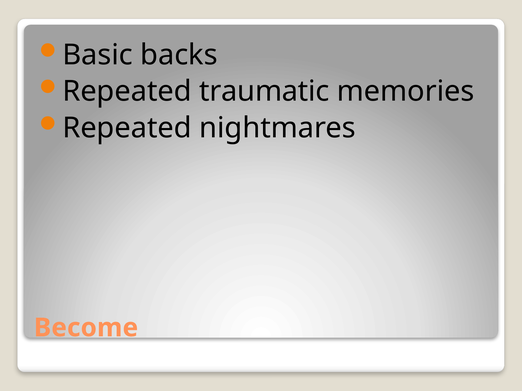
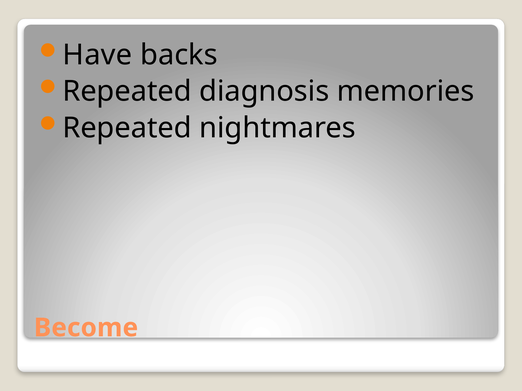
Basic: Basic -> Have
traumatic: traumatic -> diagnosis
